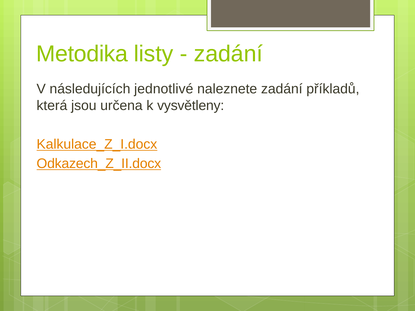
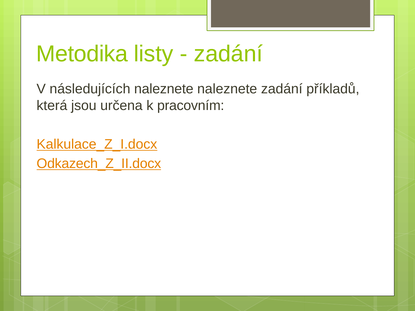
následujících jednotlivé: jednotlivé -> naleznete
vysvětleny: vysvětleny -> pracovním
